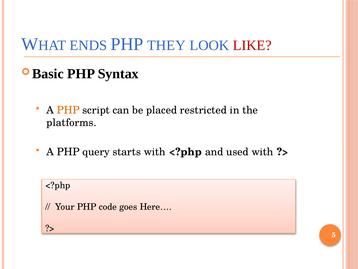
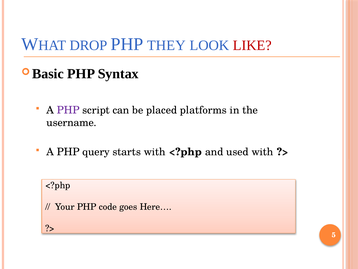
ENDS: ENDS -> DROP
PHP at (68, 110) colour: orange -> purple
restricted: restricted -> platforms
platforms: platforms -> username
